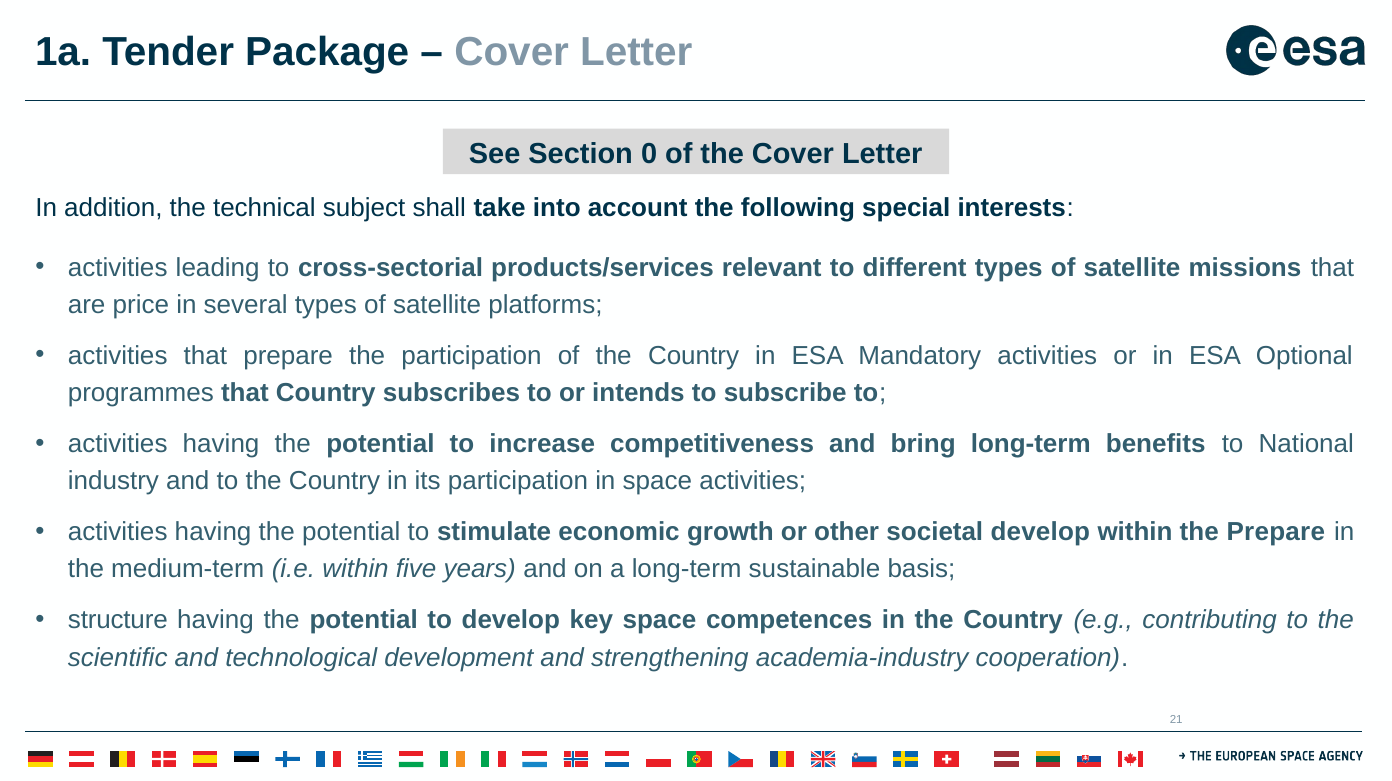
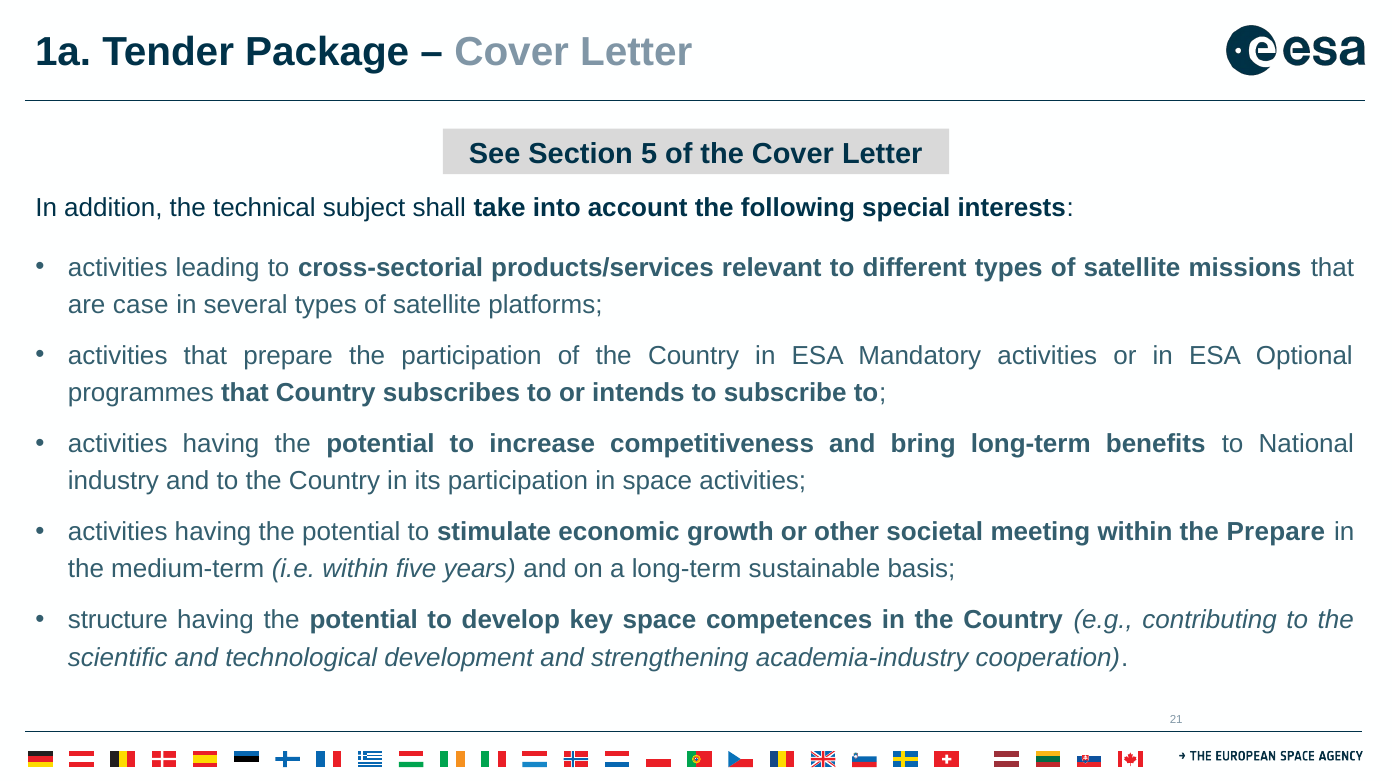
0: 0 -> 5
price: price -> case
societal develop: develop -> meeting
